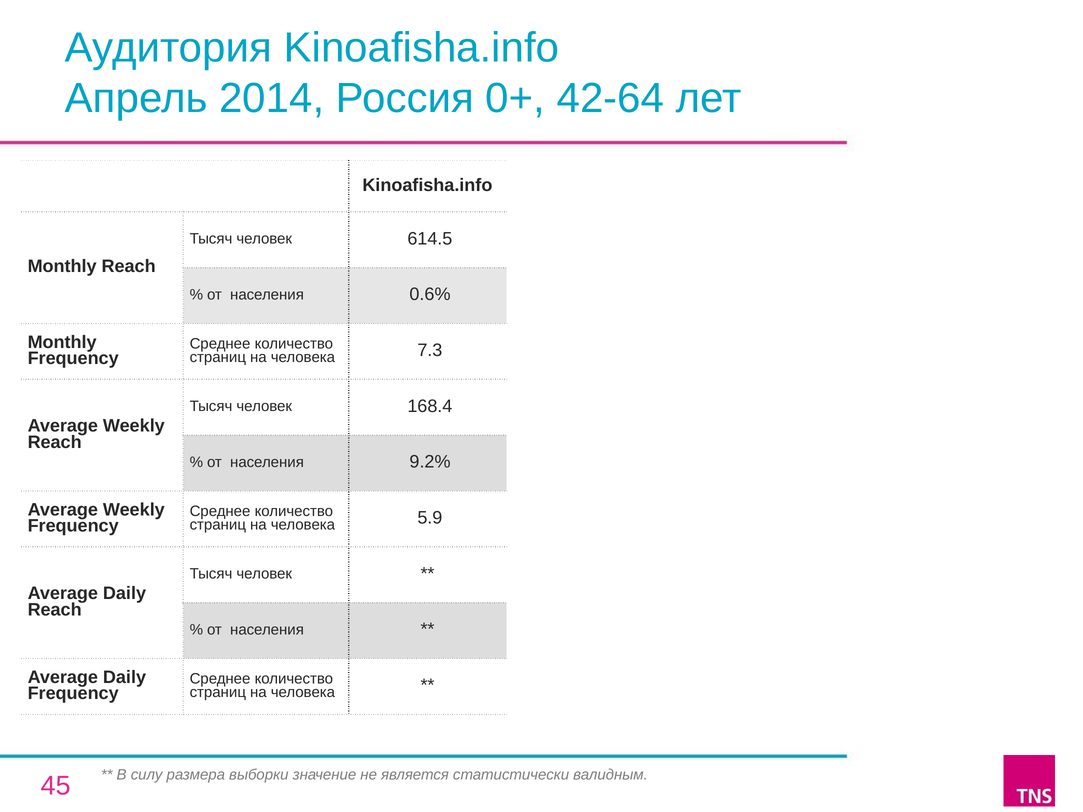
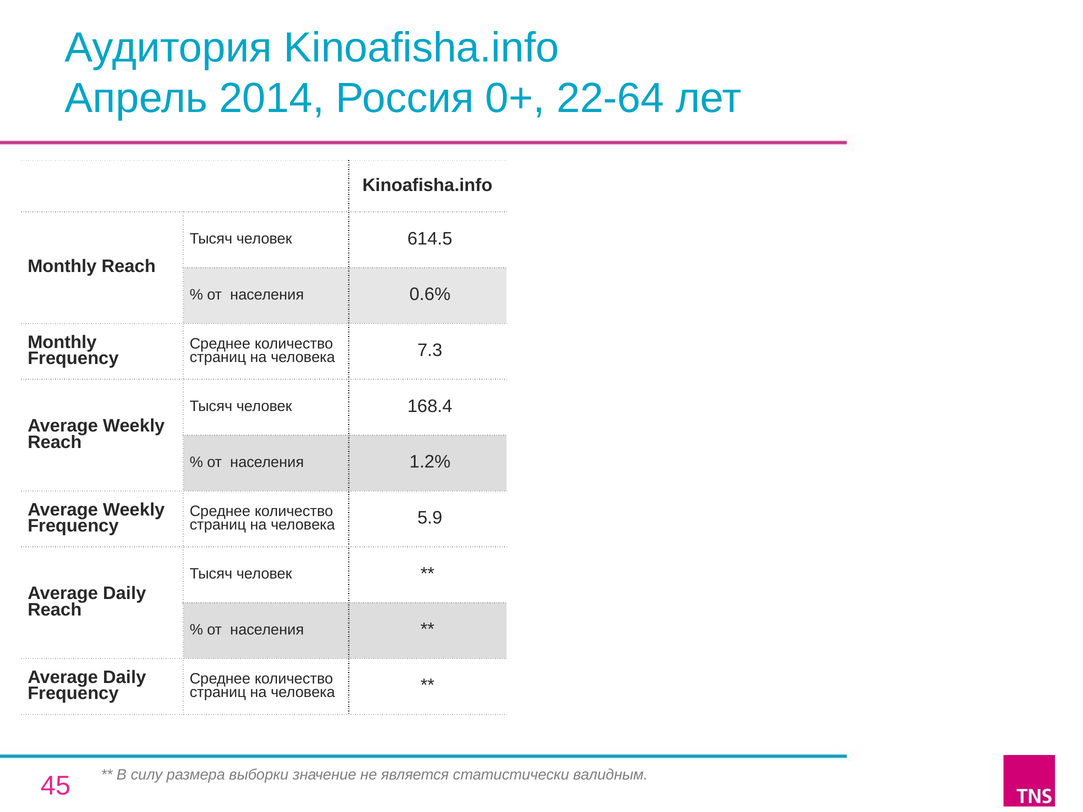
42-64: 42-64 -> 22-64
9.2%: 9.2% -> 1.2%
